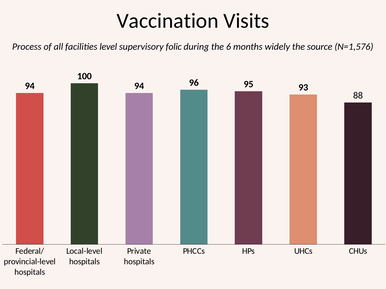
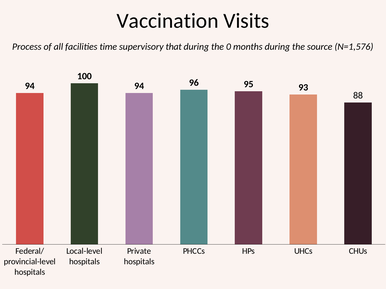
level: level -> time
folic: folic -> that
6: 6 -> 0
months widely: widely -> during
